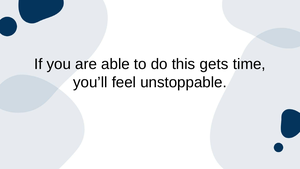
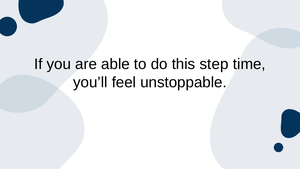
gets: gets -> step
